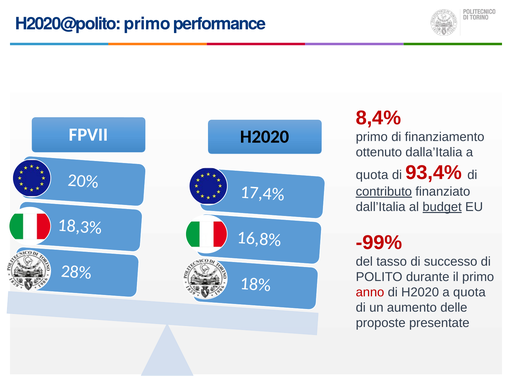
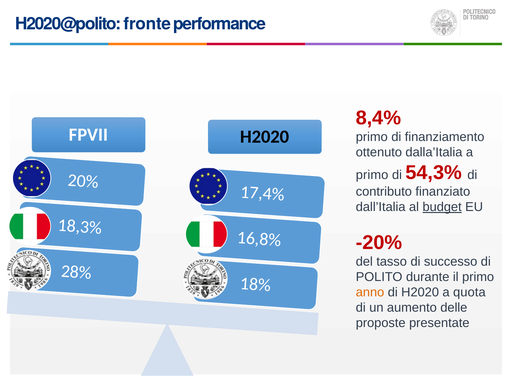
H2020@polito primo: primo -> fronte
quota at (372, 175): quota -> primo
93,4%: 93,4% -> 54,3%
contributo underline: present -> none
-99%: -99% -> -20%
anno colour: red -> orange
